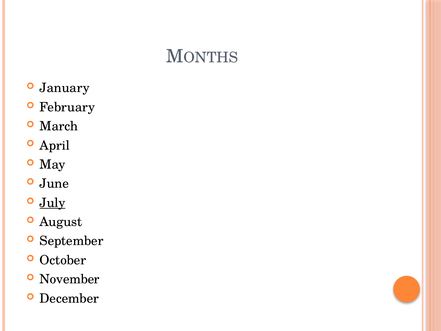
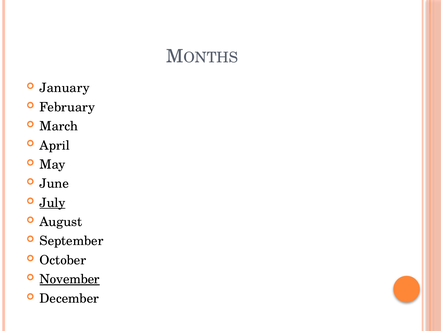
November underline: none -> present
